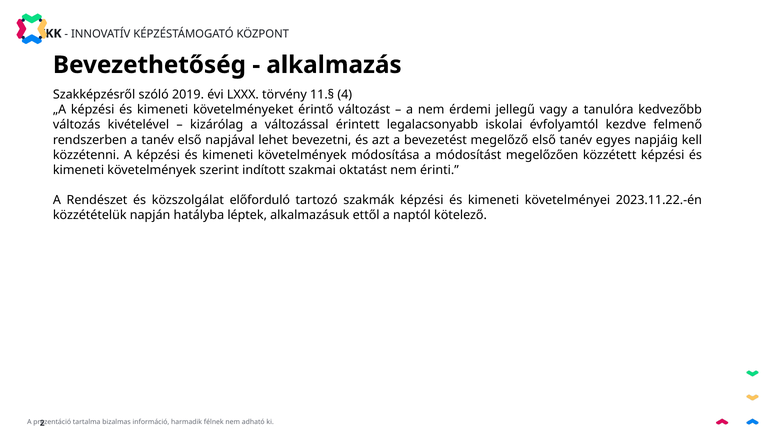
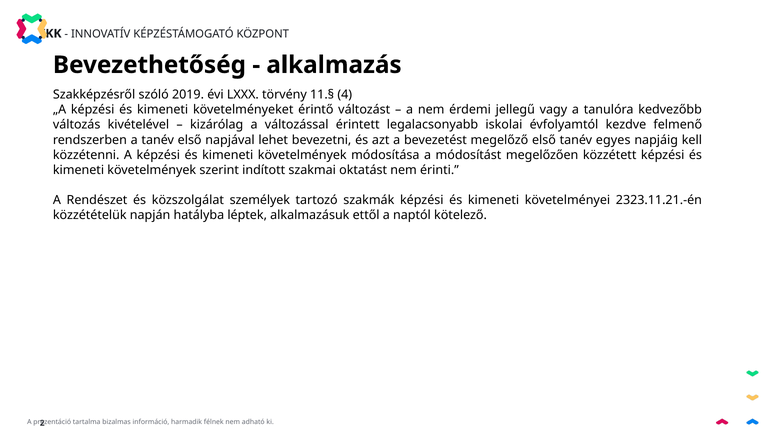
előforduló: előforduló -> személyek
2023.11.22.-én: 2023.11.22.-én -> 2323.11.21.-én
